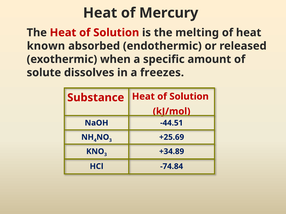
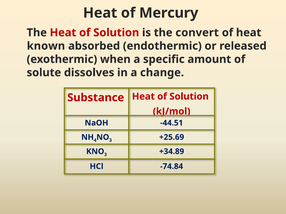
melting: melting -> convert
freezes: freezes -> change
